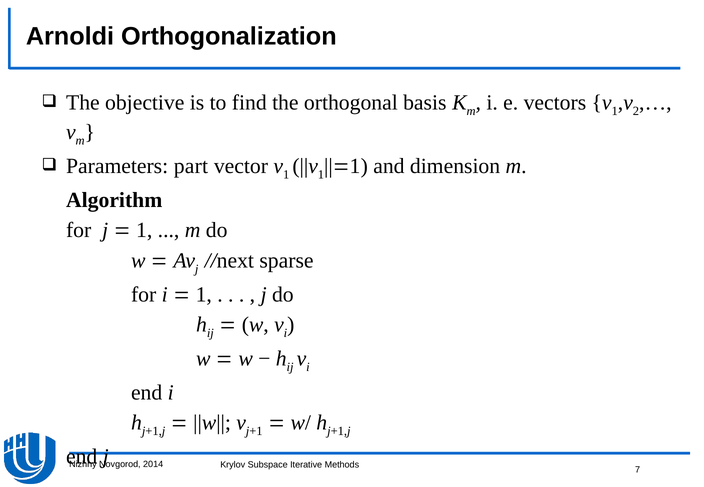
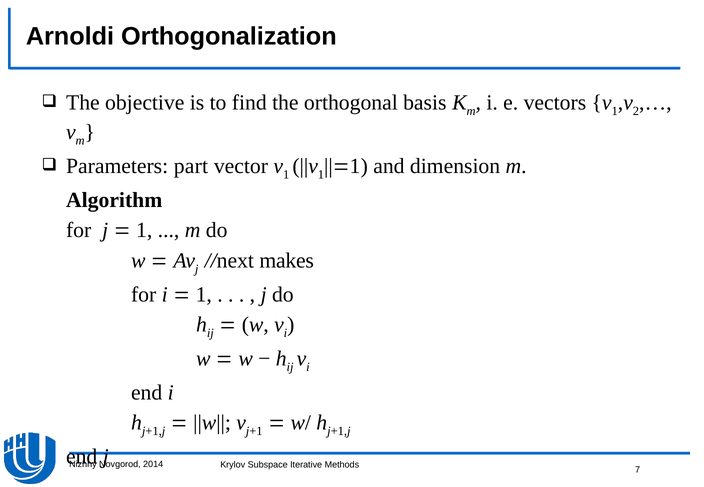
sparse: sparse -> makes
